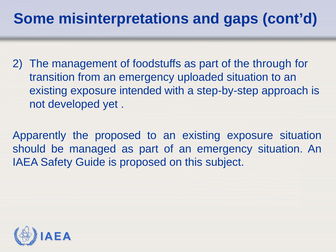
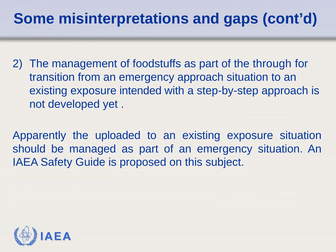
emergency uploaded: uploaded -> approach
the proposed: proposed -> uploaded
